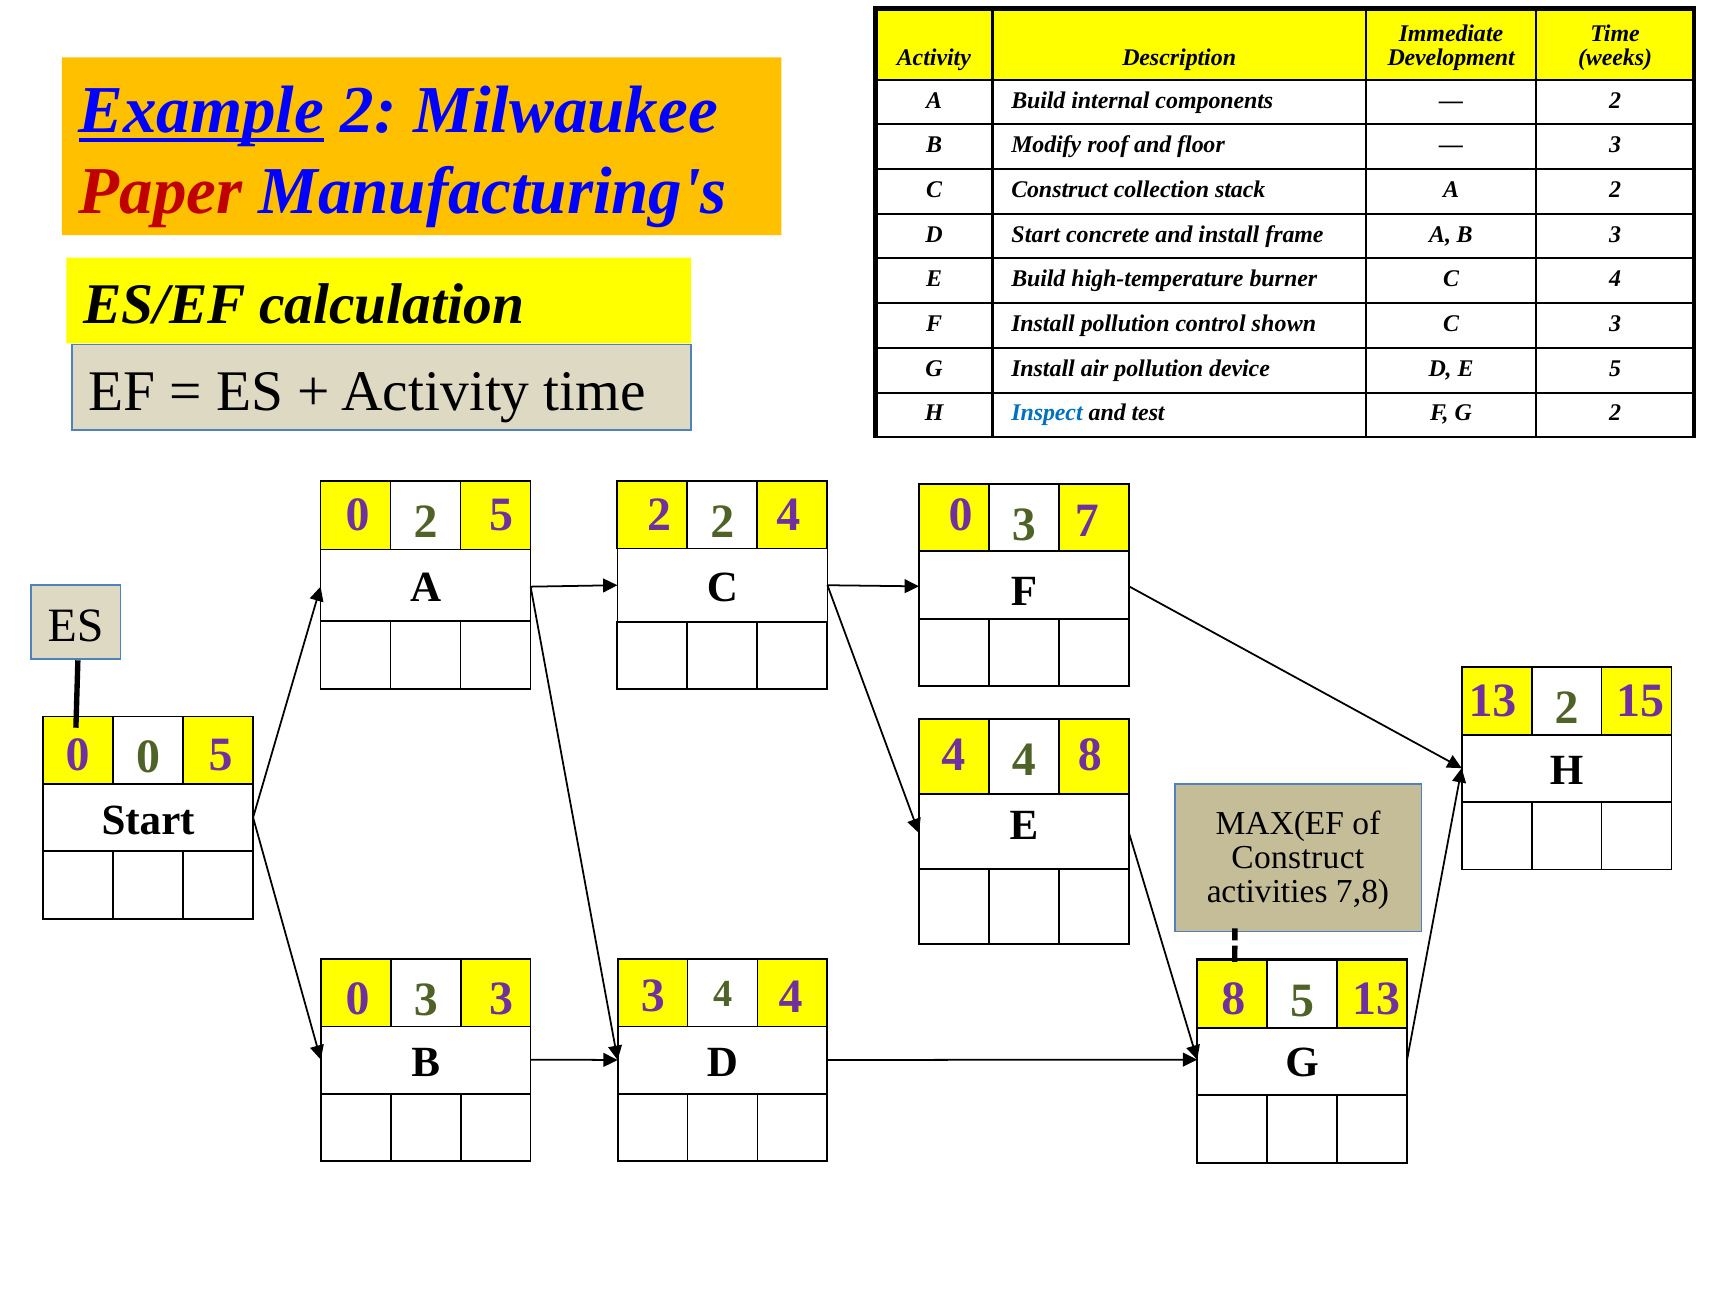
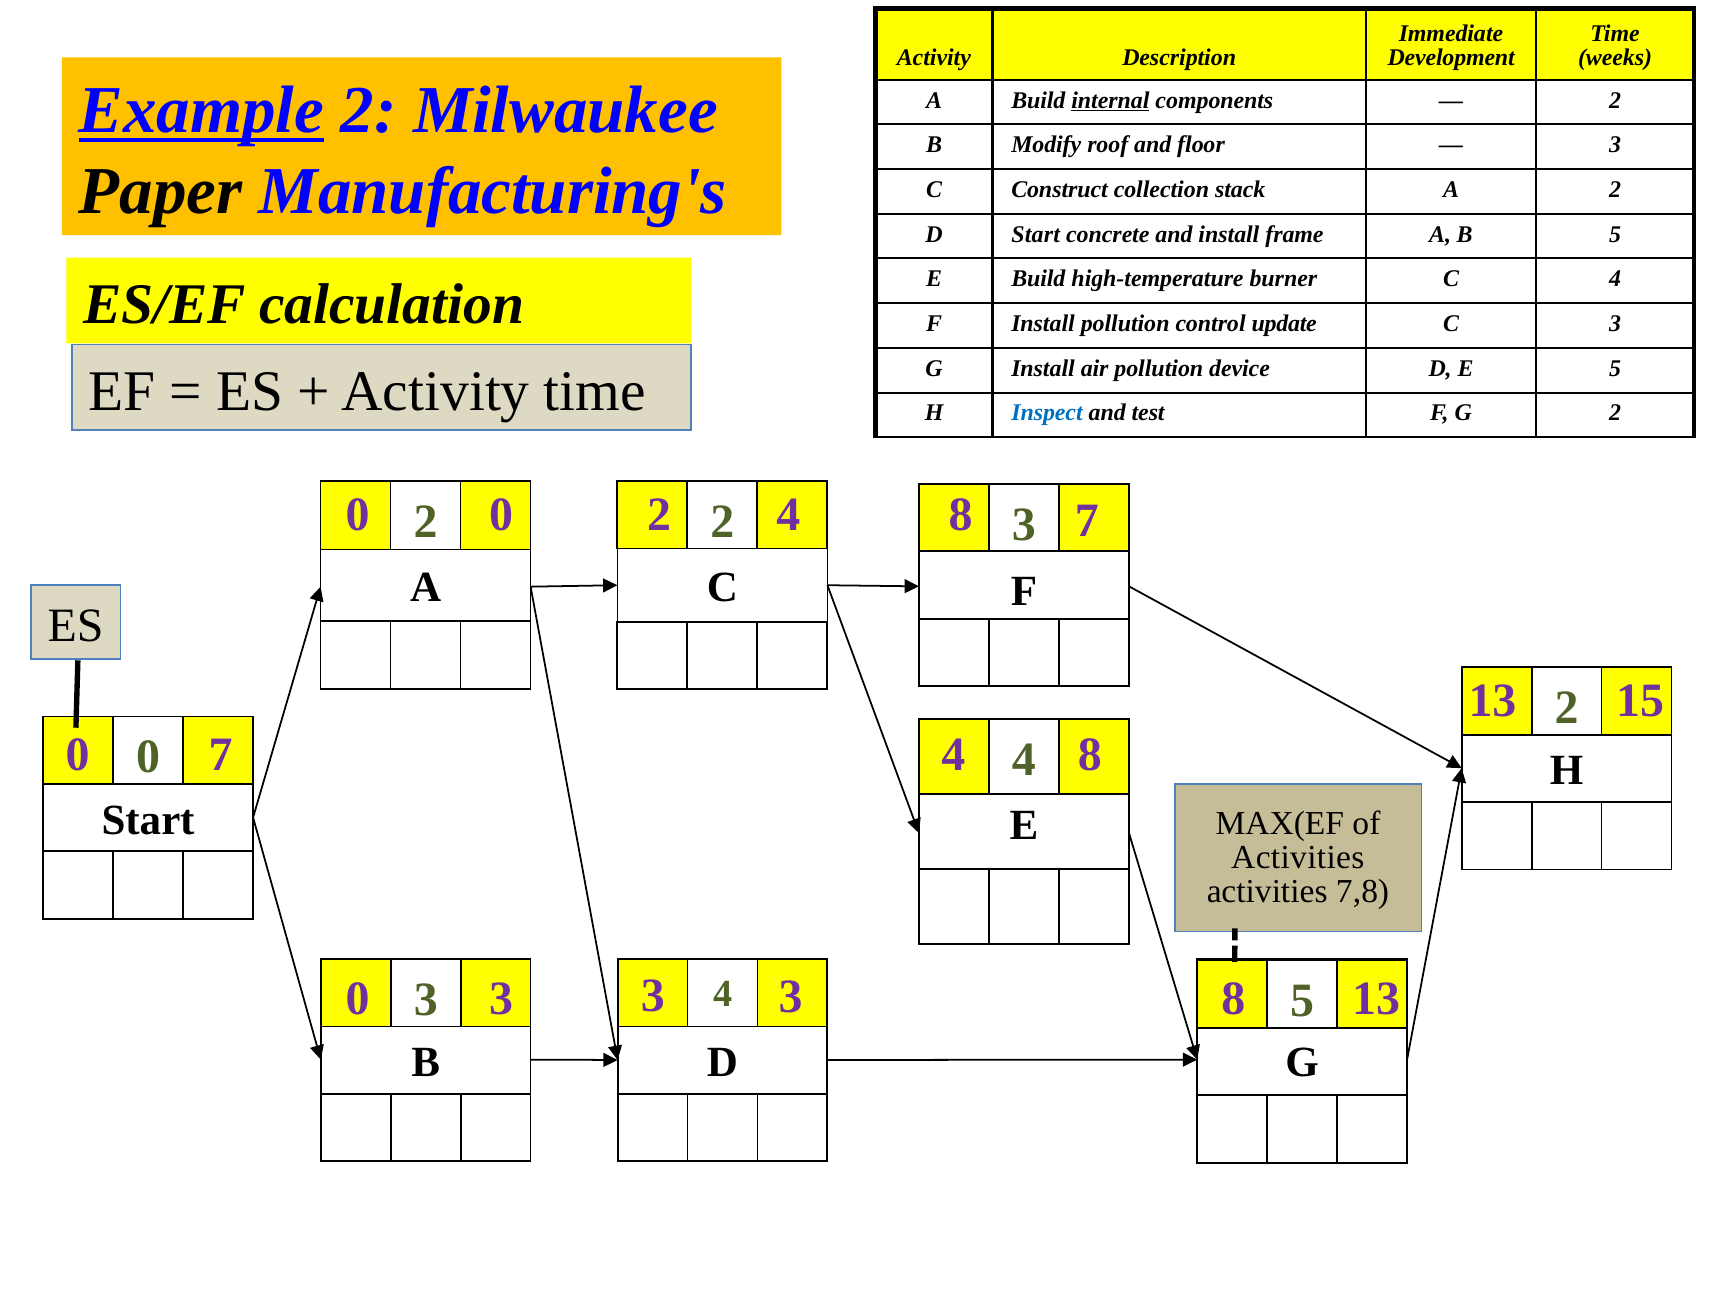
internal underline: none -> present
Paper colour: red -> black
A B 3: 3 -> 5
shown: shown -> update
5 at (501, 514): 5 -> 0
2 4 0: 0 -> 8
5 at (220, 755): 5 -> 7
Construct at (1298, 857): Construct -> Activities
3 3 4: 4 -> 3
